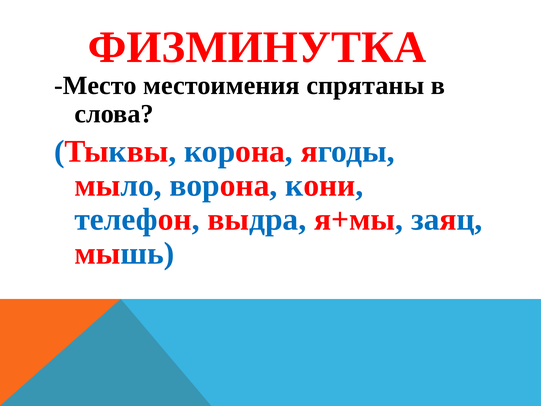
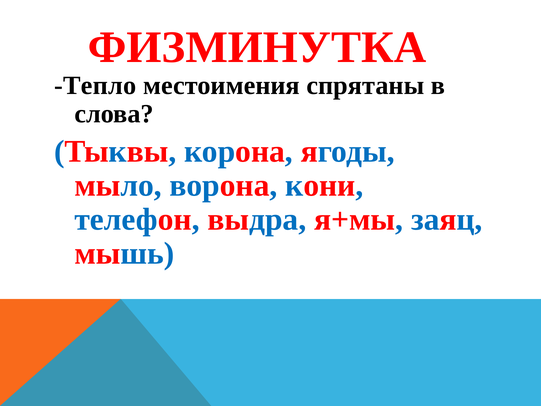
Место: Место -> Тепло
